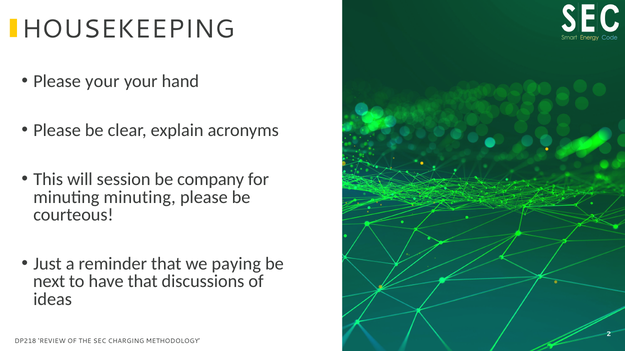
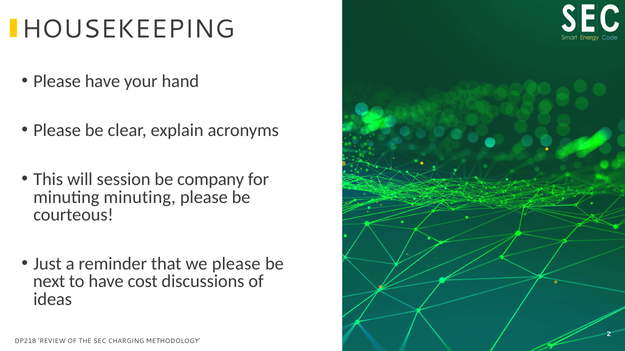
Please your: your -> have
we paying: paying -> please
have that: that -> cost
